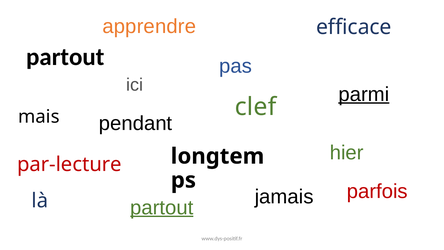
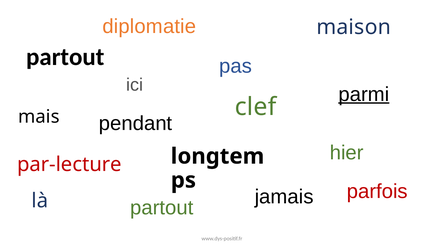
apprendre: apprendre -> diplomatie
efficace: efficace -> maison
partout at (162, 207) underline: present -> none
